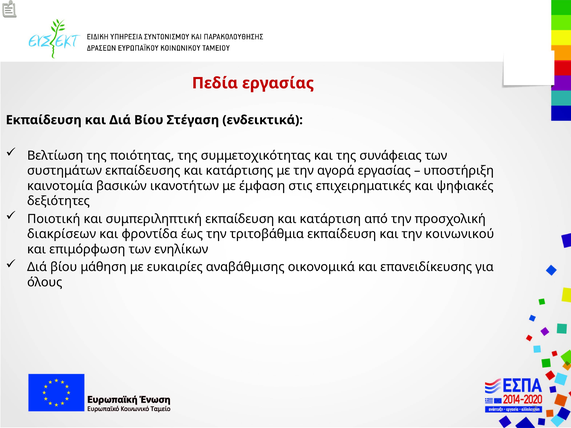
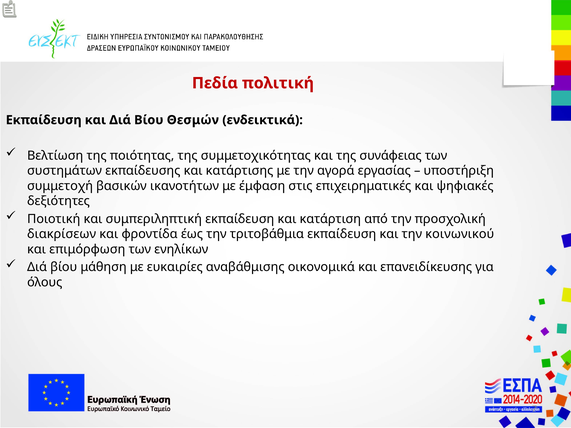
Πεδία εργασίας: εργασίας -> πολιτική
Στέγαση: Στέγαση -> Θεσμών
καινοτομία: καινοτομία -> συμμετοχή
